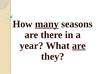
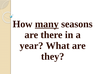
are at (79, 45) underline: present -> none
